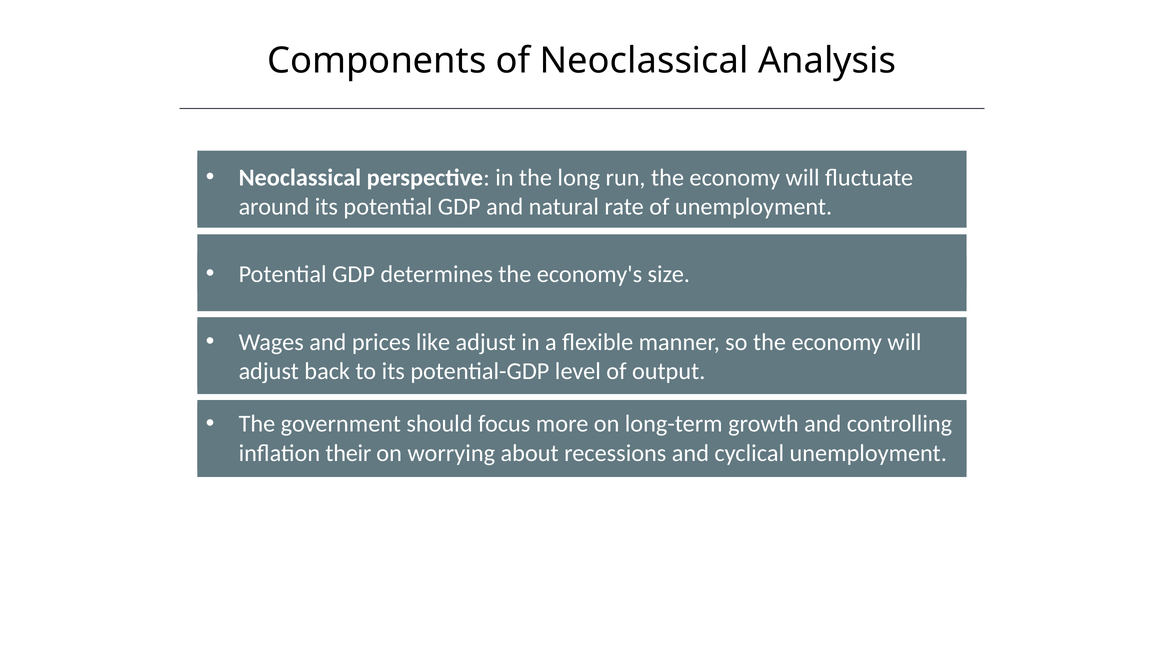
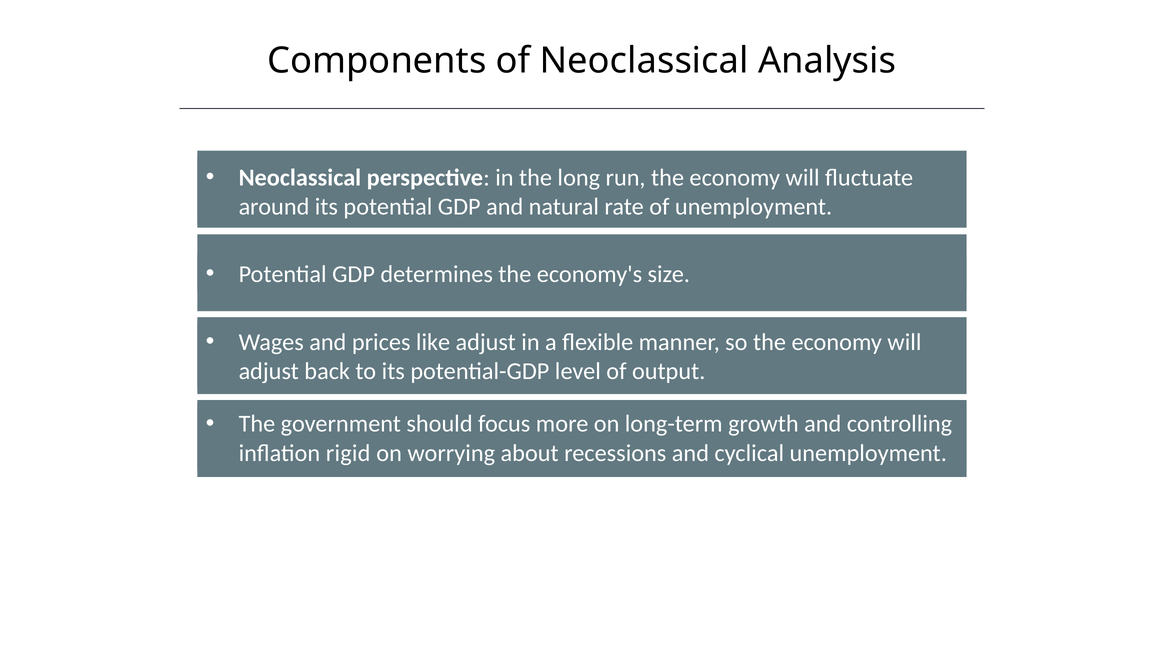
their: their -> rigid
